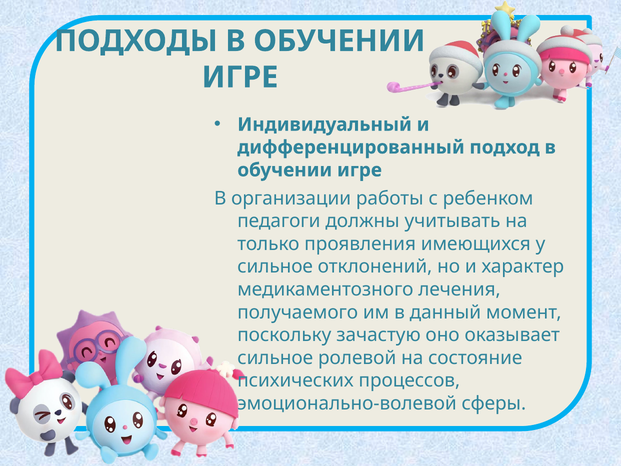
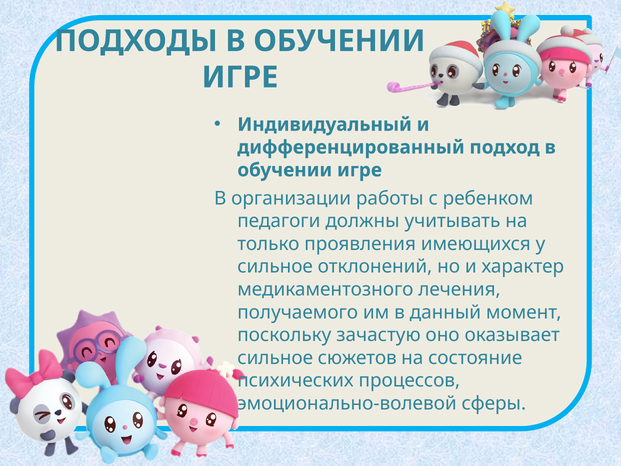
ролевой: ролевой -> сюжетов
